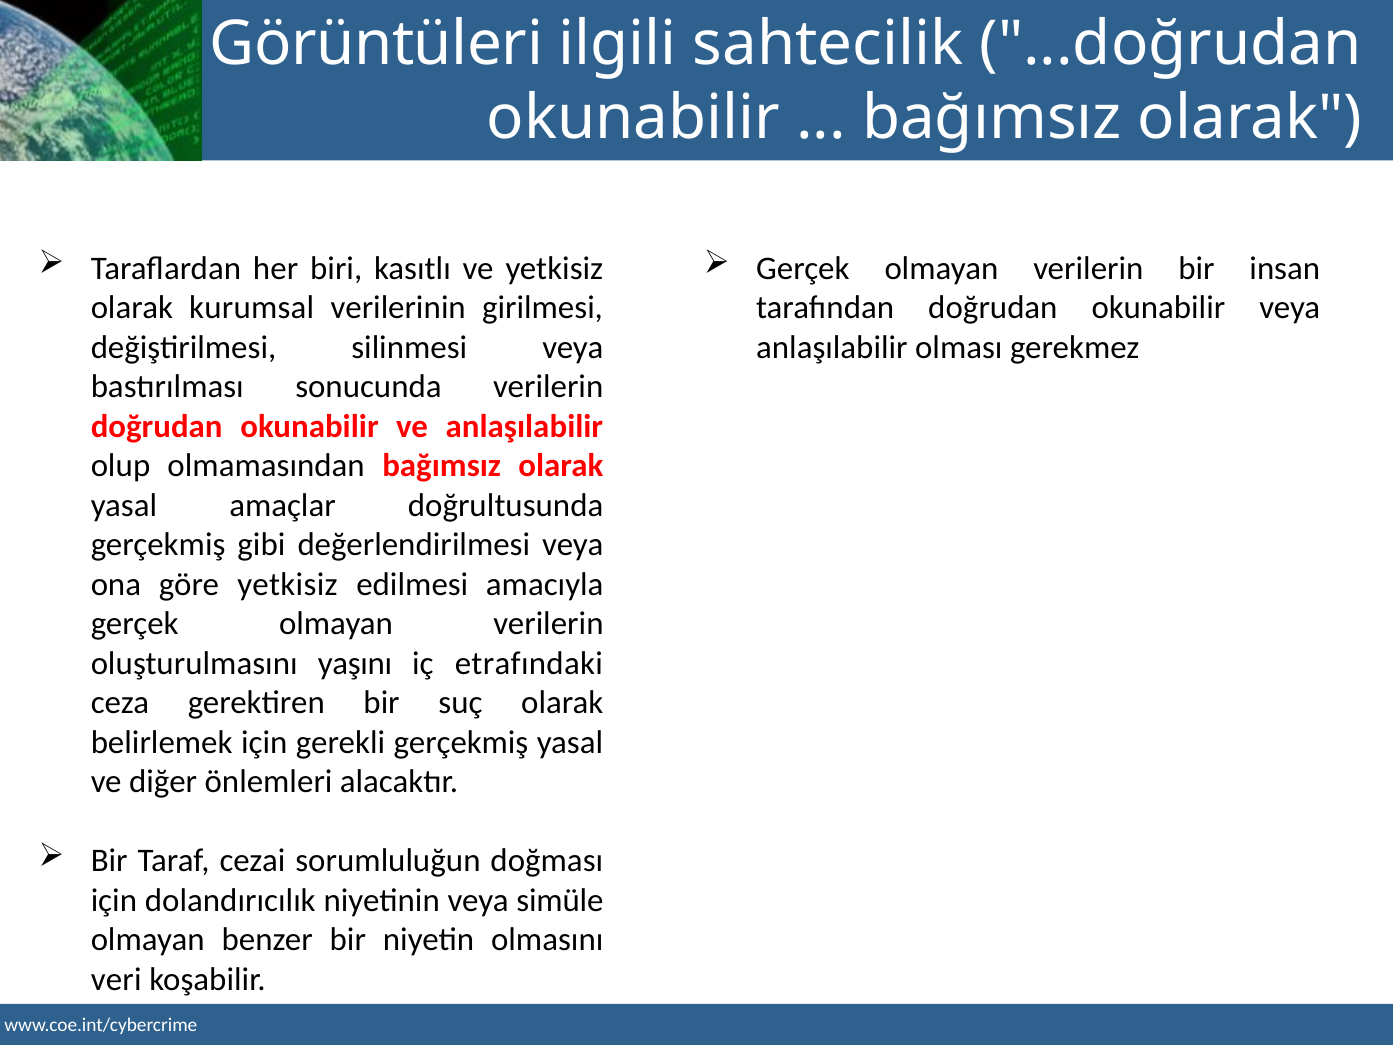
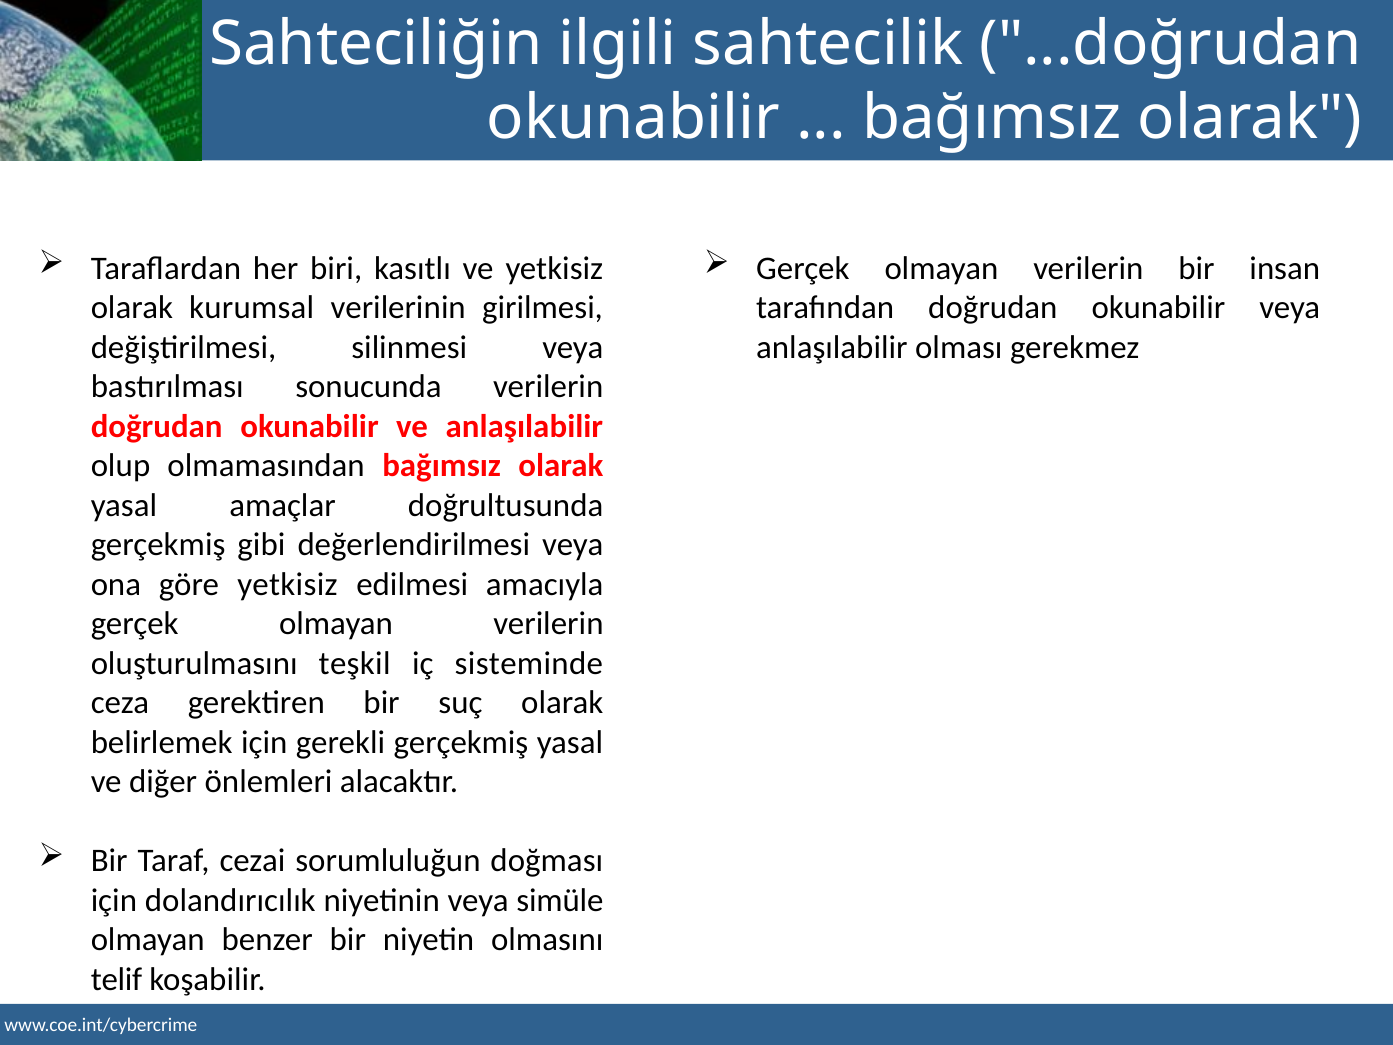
Görüntüleri: Görüntüleri -> Sahteciliğin
yaşını: yaşını -> teşkil
etrafındaki: etrafındaki -> sisteminde
veri: veri -> telif
